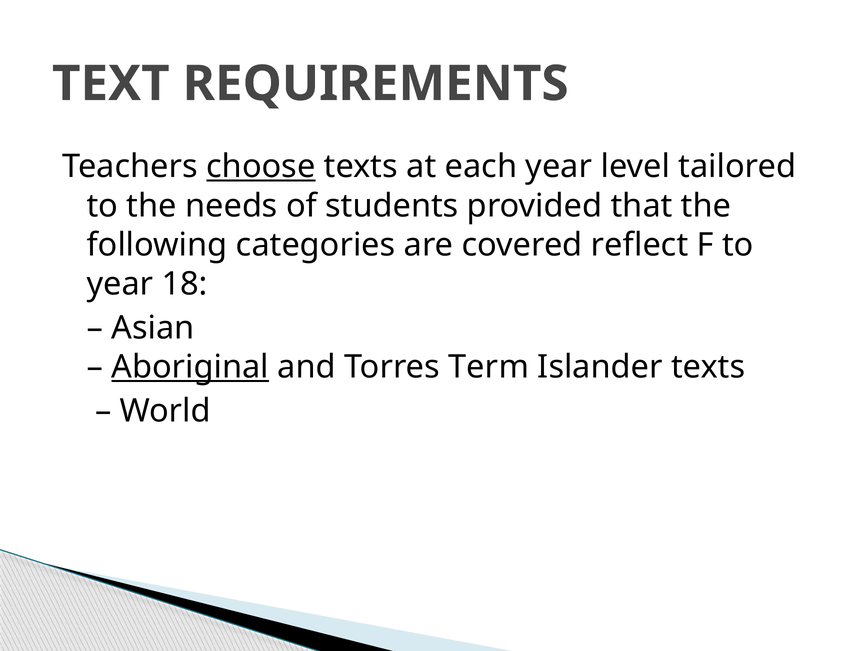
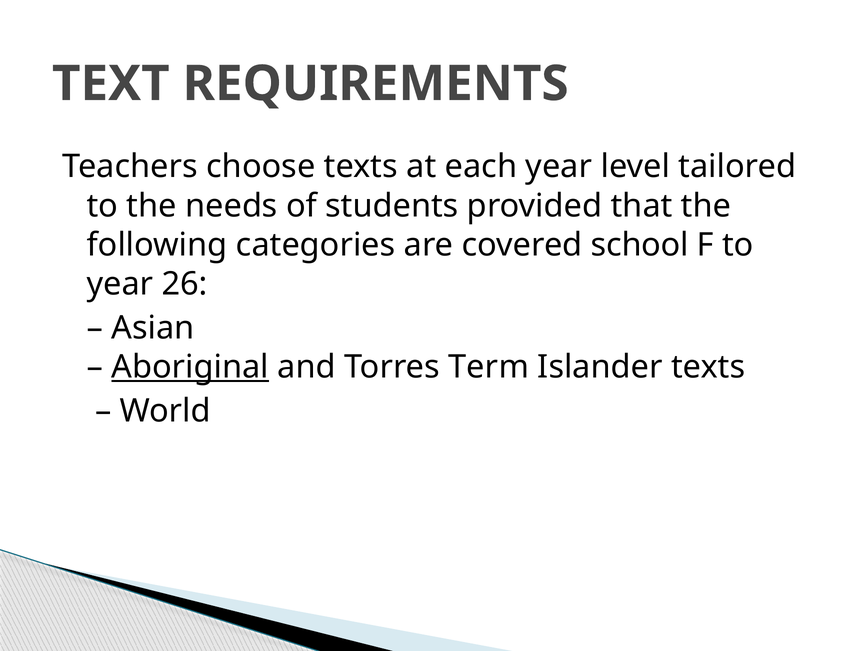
choose underline: present -> none
reflect: reflect -> school
18: 18 -> 26
